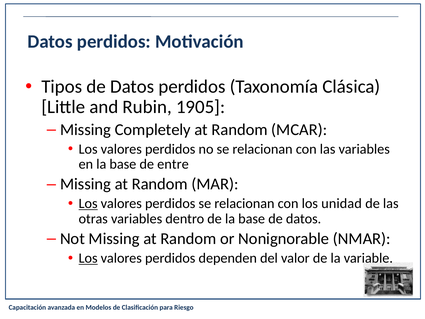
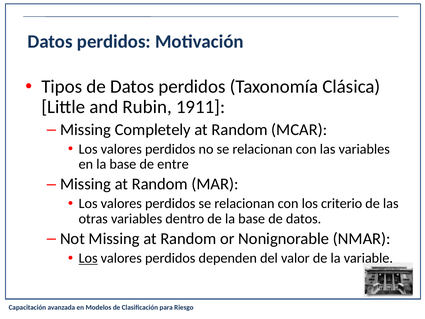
1905: 1905 -> 1911
Los at (88, 203) underline: present -> none
unidad: unidad -> criterio
